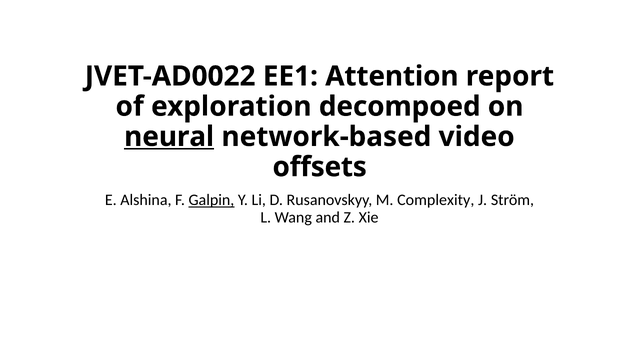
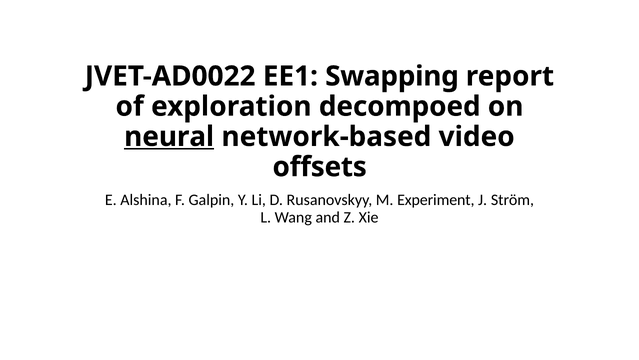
Attention: Attention -> Swapping
Galpin underline: present -> none
Complexity: Complexity -> Experiment
